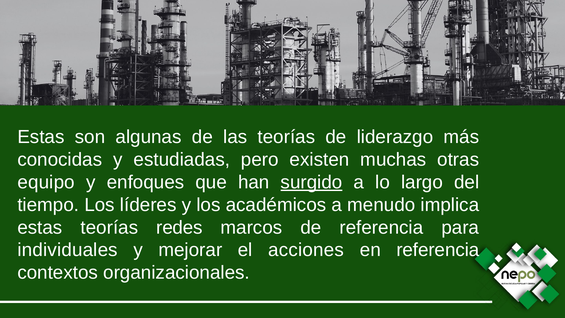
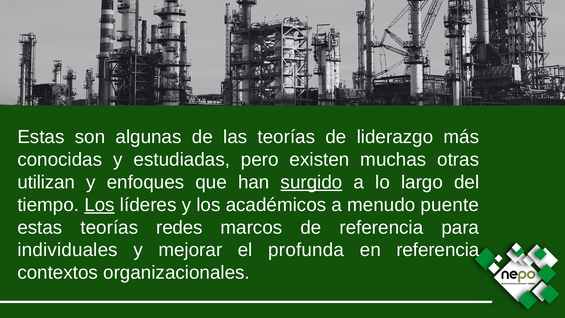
equipo: equipo -> utilizan
Los at (100, 205) underline: none -> present
implica: implica -> puente
acciones: acciones -> profunda
